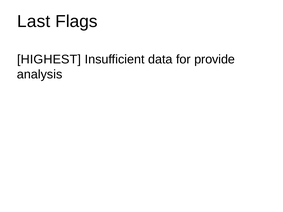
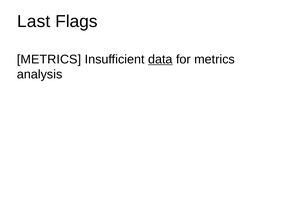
HIGHEST at (49, 59): HIGHEST -> METRICS
data underline: none -> present
for provide: provide -> metrics
